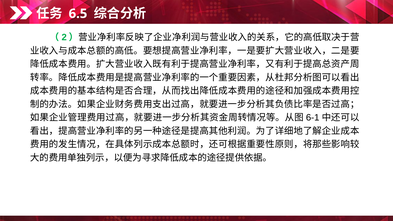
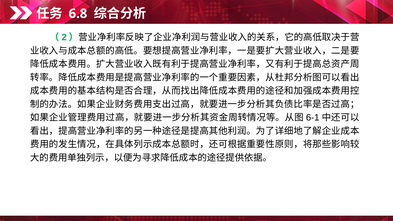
6.5: 6.5 -> 6.8
